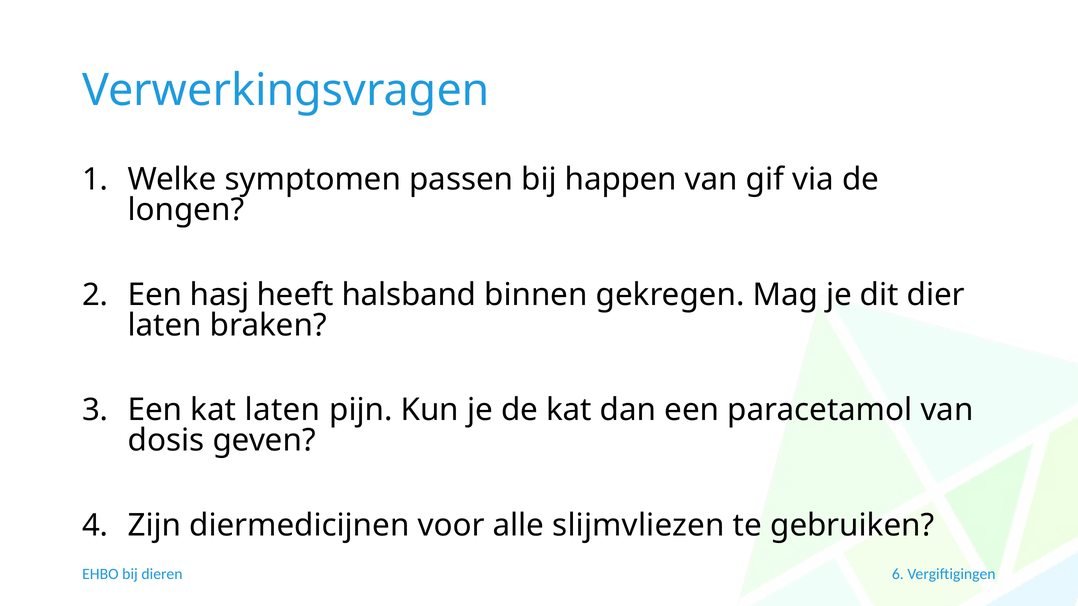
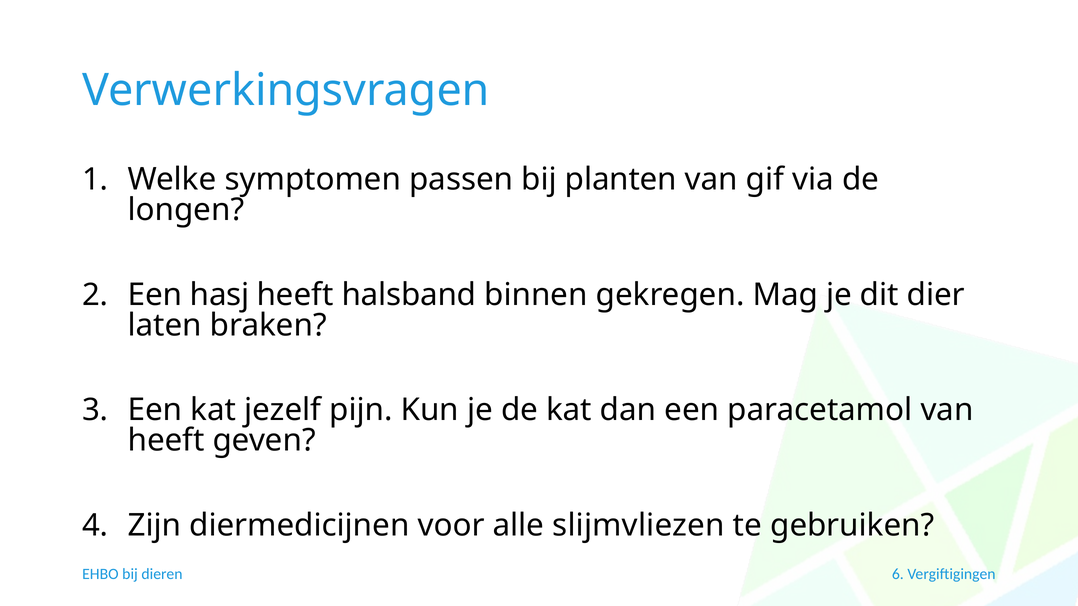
happen: happen -> planten
kat laten: laten -> jezelf
dosis at (166, 441): dosis -> heeft
